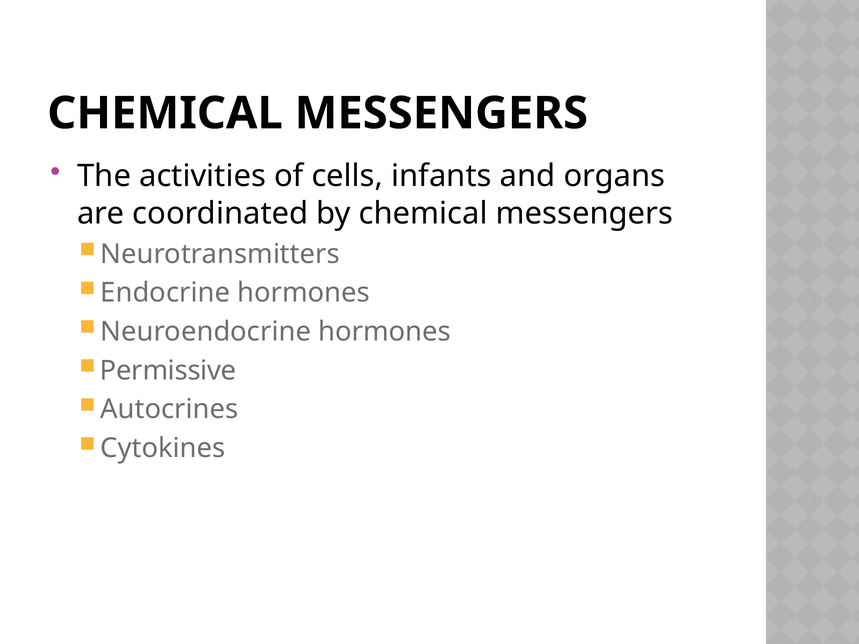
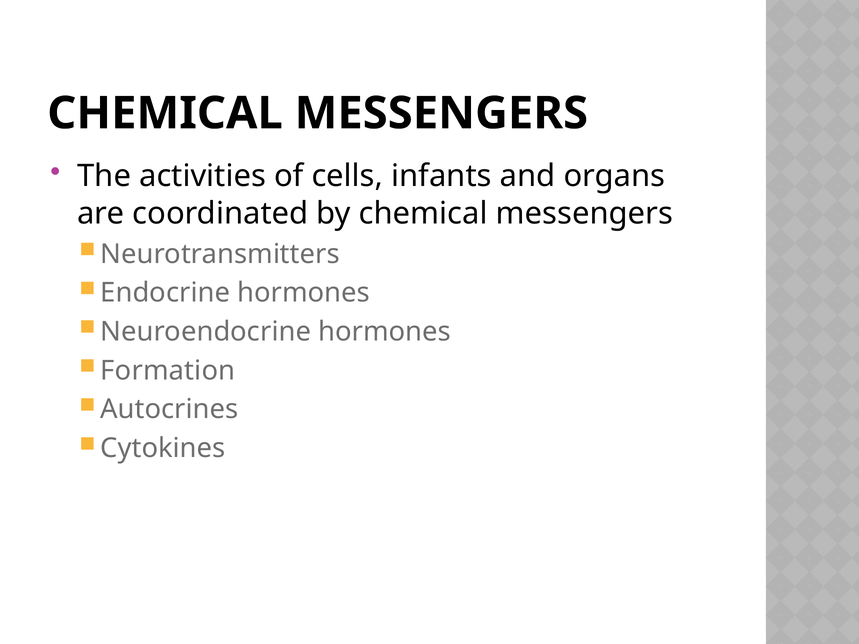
Permissive: Permissive -> Formation
